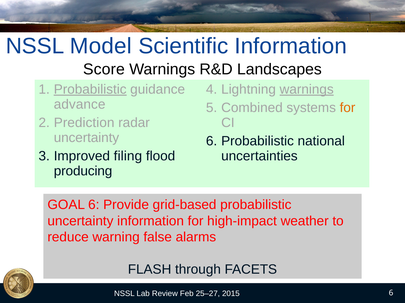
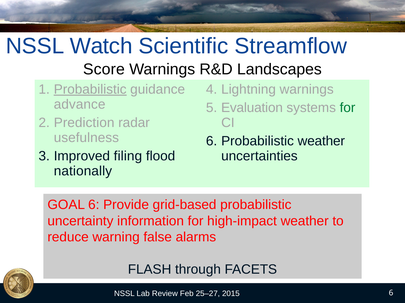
Model: Model -> Watch
Scientific Information: Information -> Streamflow
warnings at (307, 90) underline: present -> none
Combined: Combined -> Evaluation
for at (348, 108) colour: orange -> green
uncertainty at (86, 138): uncertainty -> usefulness
Probabilistic national: national -> weather
producing: producing -> nationally
